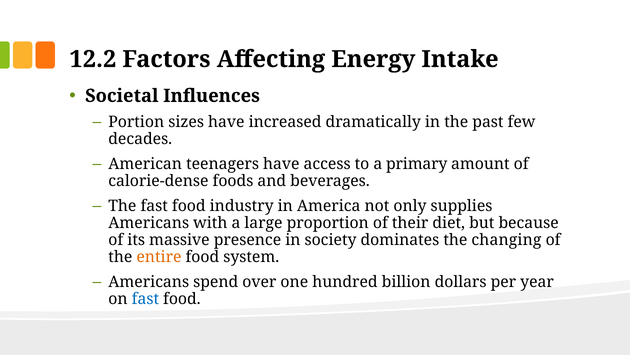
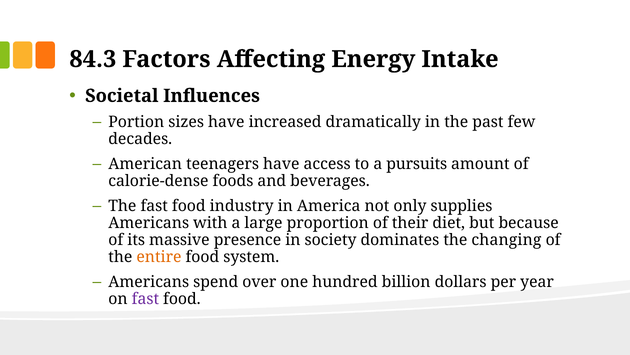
12.2: 12.2 -> 84.3
primary: primary -> pursuits
fast at (145, 299) colour: blue -> purple
